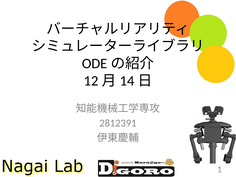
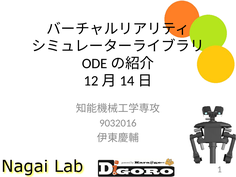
2812391: 2812391 -> 9032016
